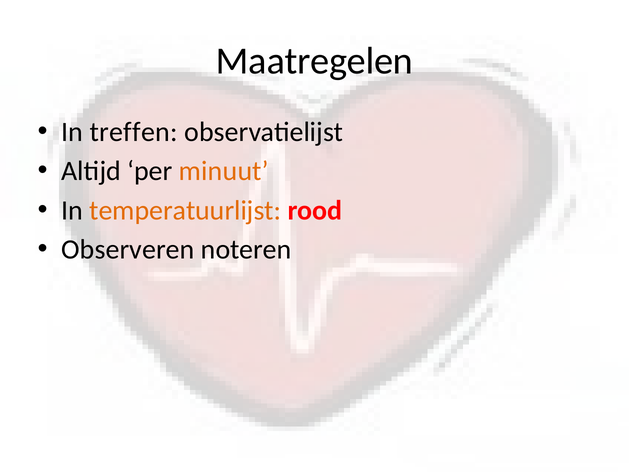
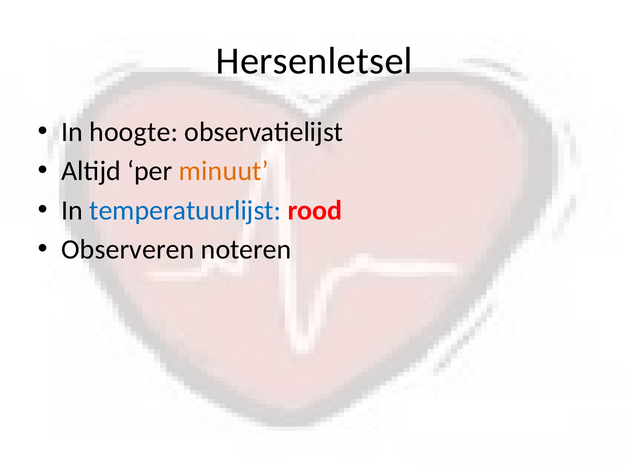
Maatregelen: Maatregelen -> Hersenletsel
treffen: treffen -> hoogte
temperatuurlijst colour: orange -> blue
